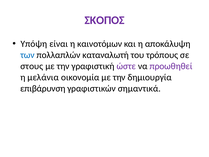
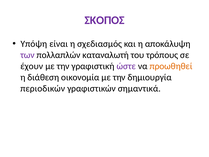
καινοτόμων: καινοτόμων -> σχεδιασμός
των colour: blue -> purple
στους: στους -> έχουν
προωθηθεί colour: purple -> orange
μελάνια: μελάνια -> διάθεση
επιβάρυνση: επιβάρυνση -> περιοδικών
